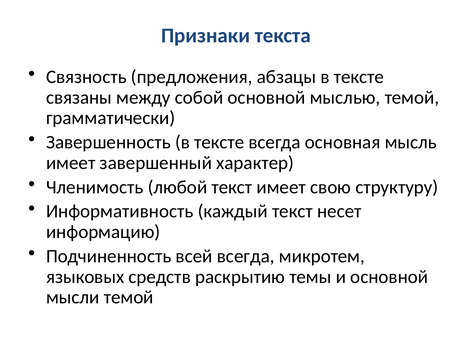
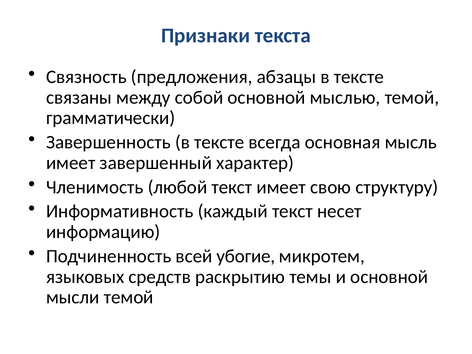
всей всегда: всегда -> убогие
